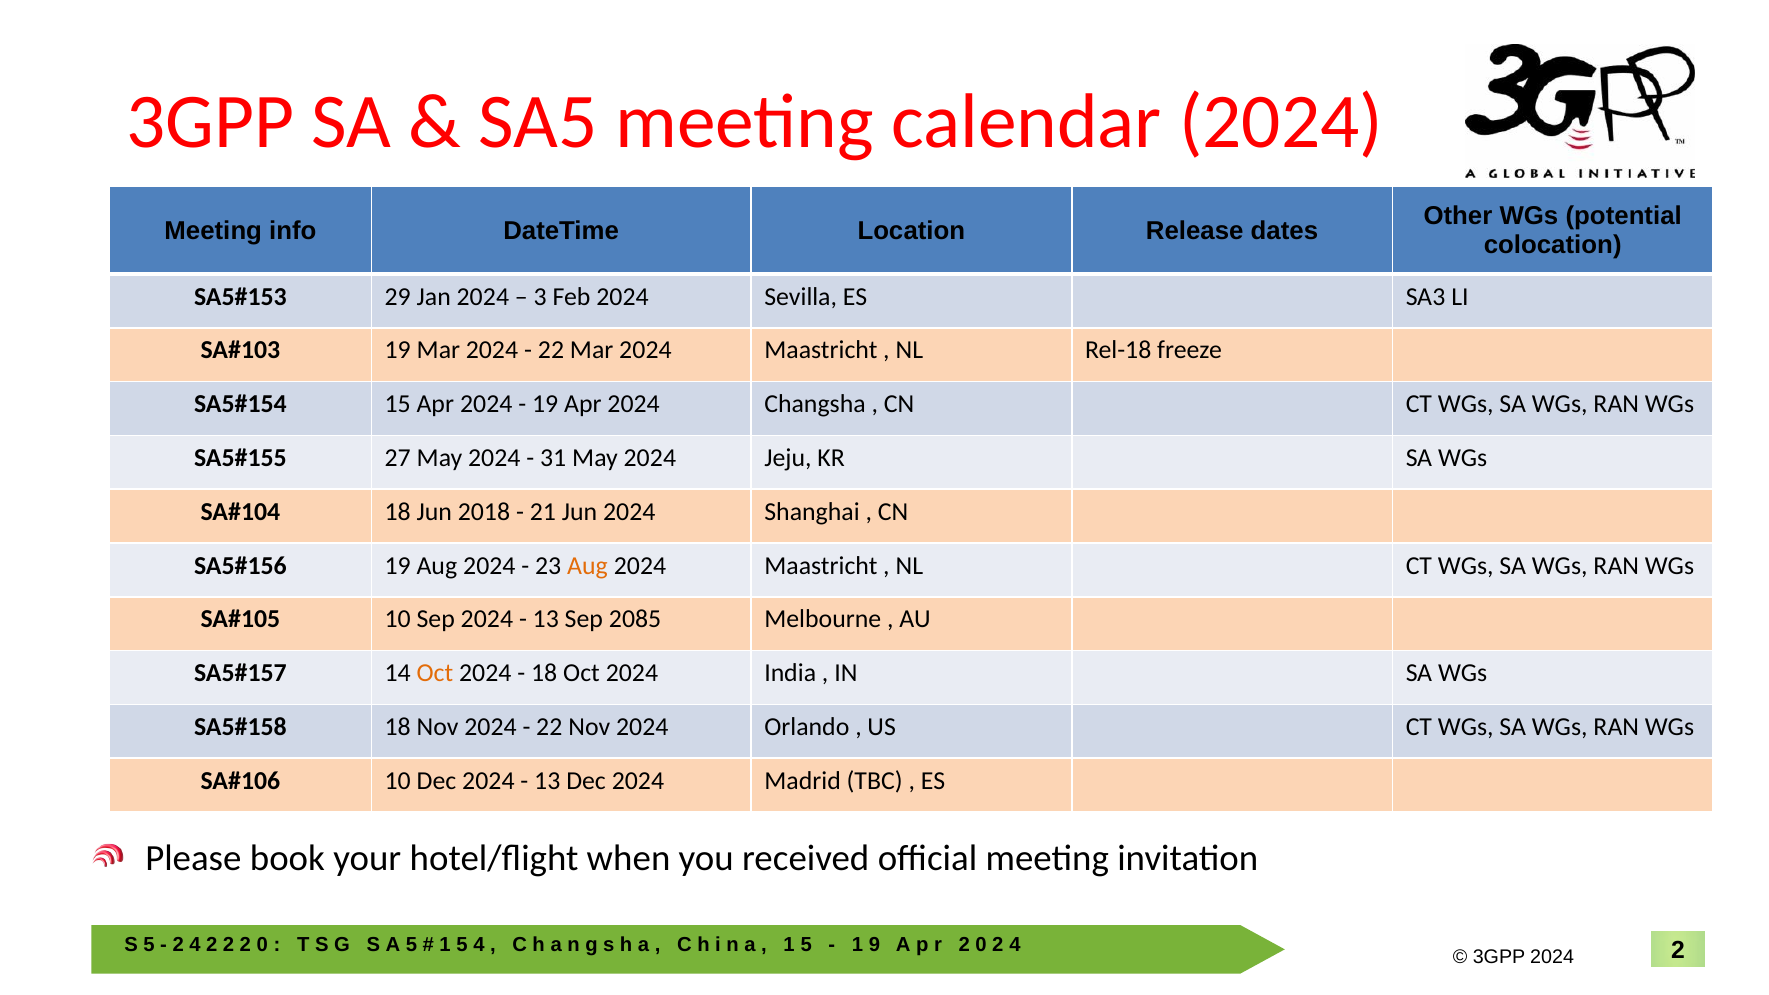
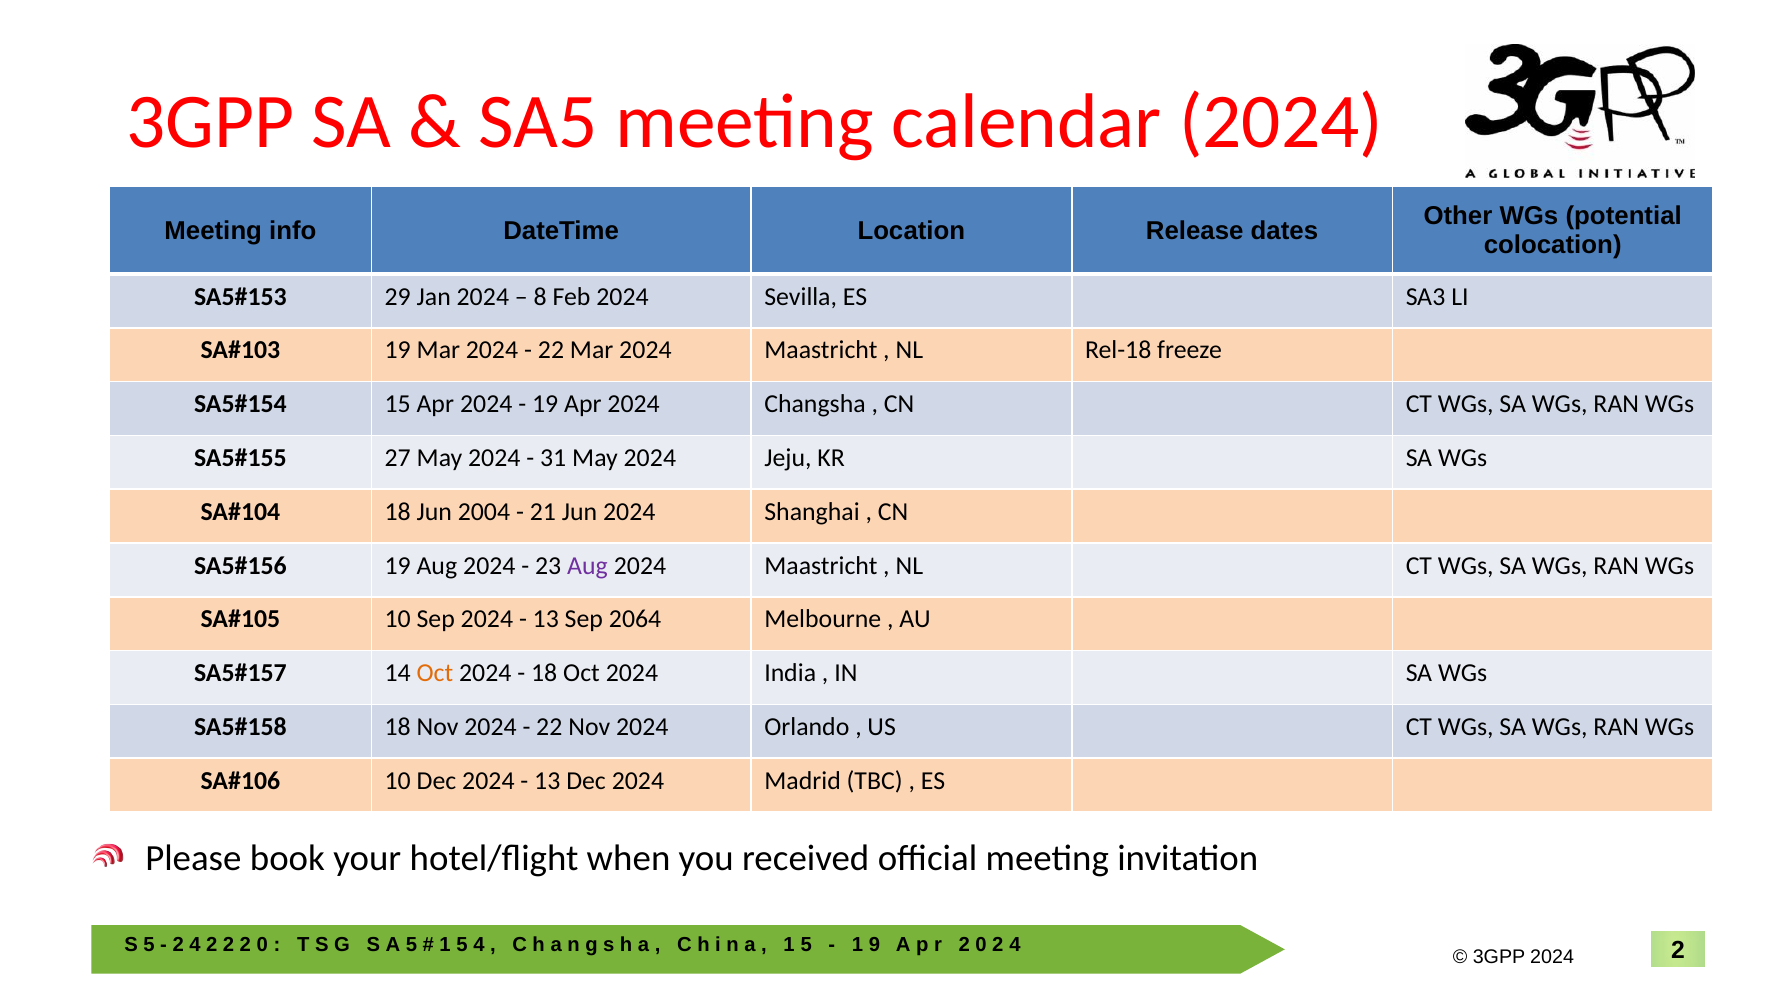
3: 3 -> 8
2018: 2018 -> 2004
Aug at (587, 566) colour: orange -> purple
2085: 2085 -> 2064
